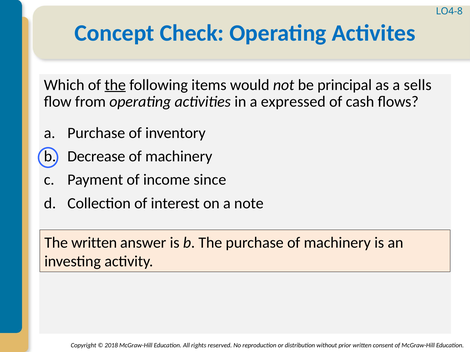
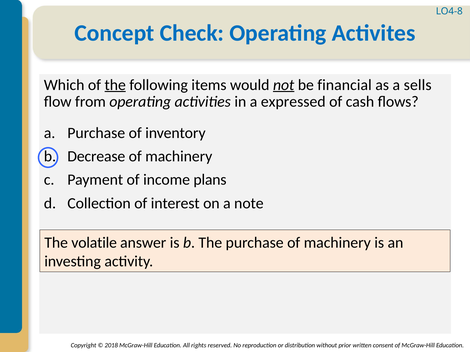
not underline: none -> present
principal: principal -> financial
since: since -> plans
The written: written -> volatile
